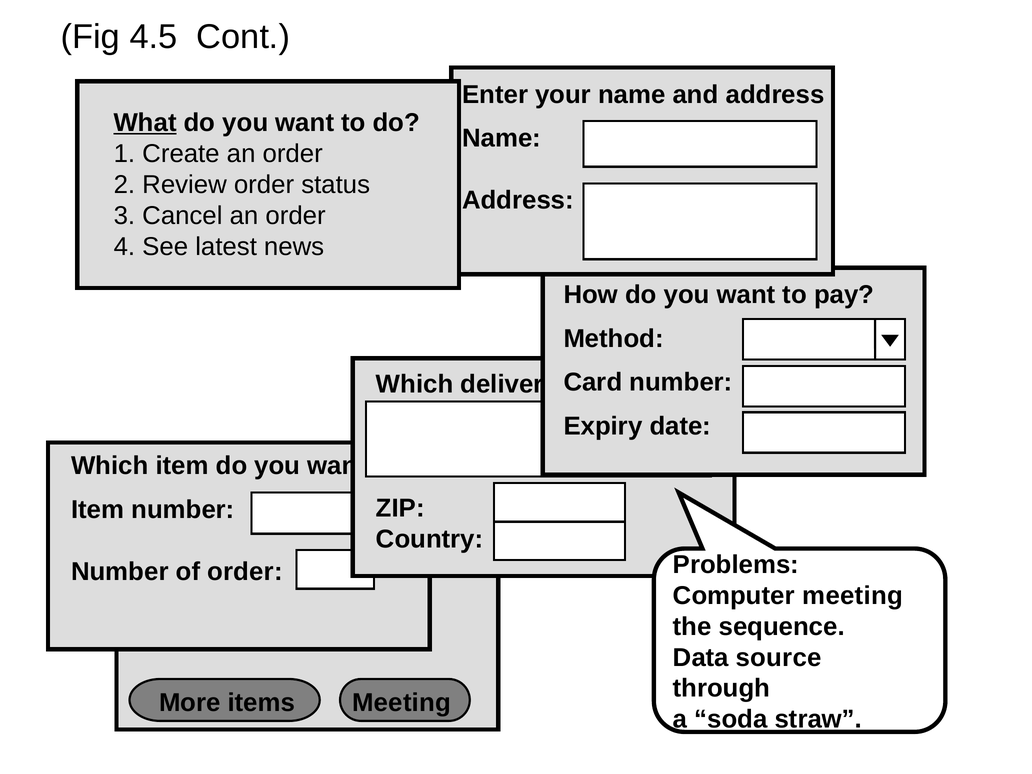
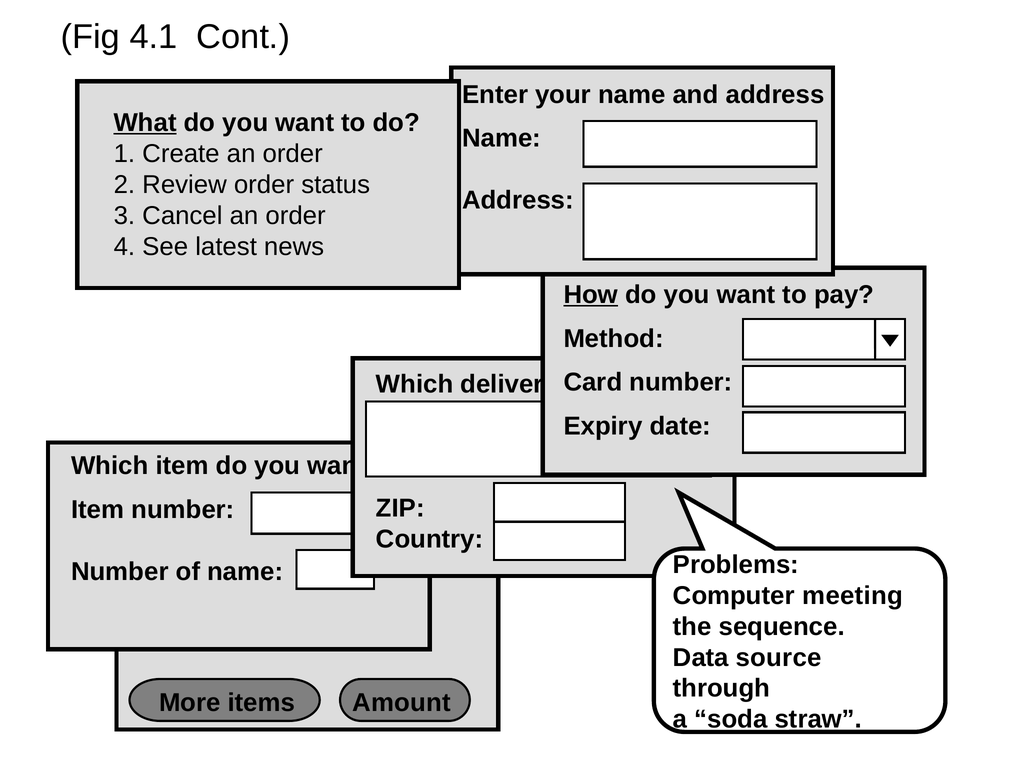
4.5: 4.5 -> 4.1
How underline: none -> present
of order: order -> name
items Meeting: Meeting -> Amount
